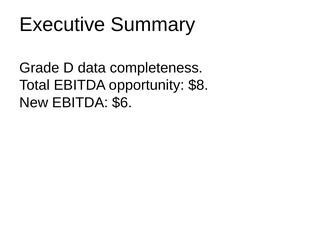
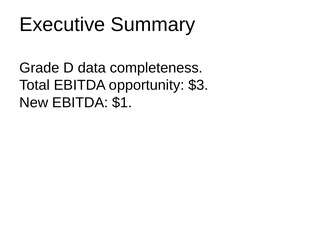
$8: $8 -> $3
$6: $6 -> $1
